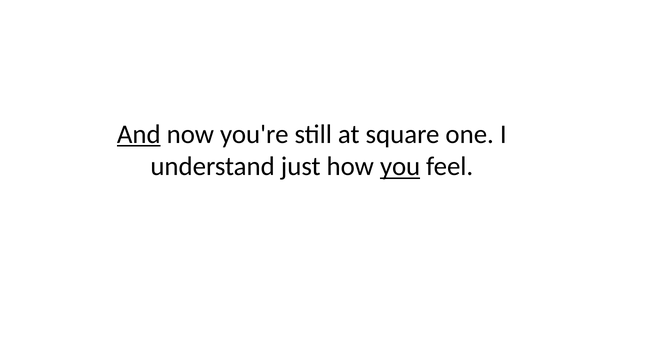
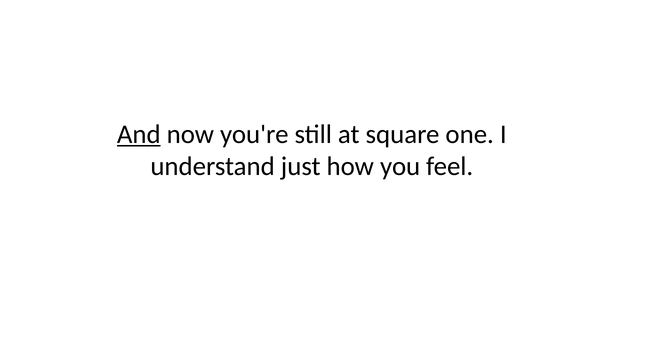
you underline: present -> none
